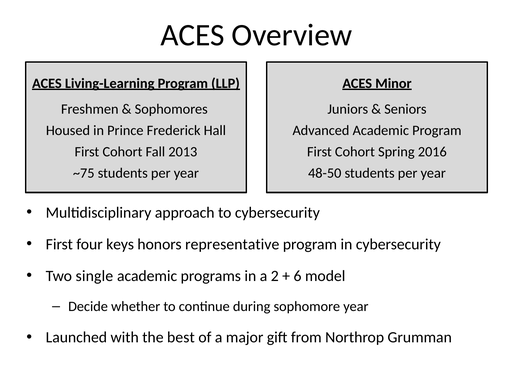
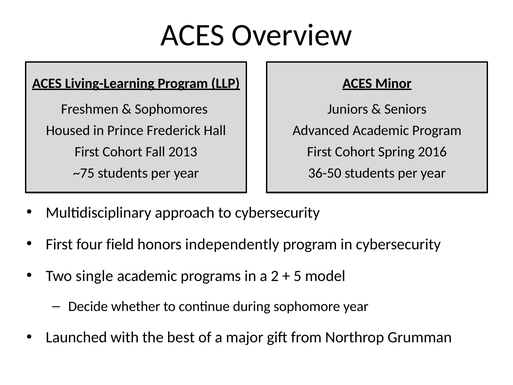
48-50: 48-50 -> 36-50
keys: keys -> field
representative: representative -> independently
6: 6 -> 5
